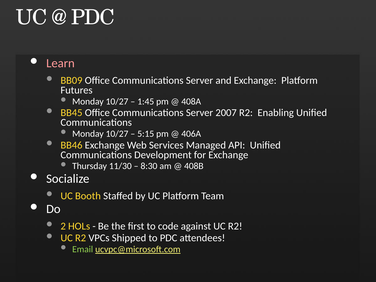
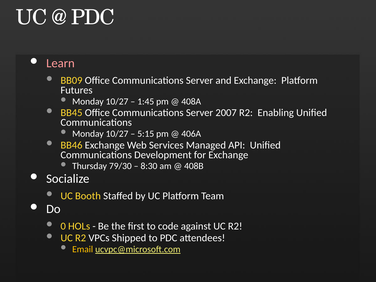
11/30: 11/30 -> 79/30
2: 2 -> 0
Email colour: light green -> yellow
